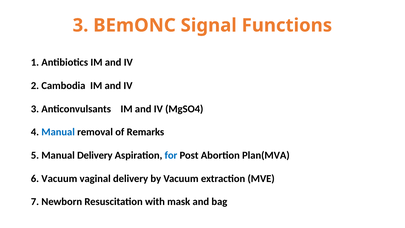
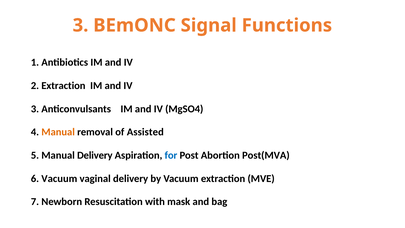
2 Cambodia: Cambodia -> Extraction
Manual at (58, 132) colour: blue -> orange
Remarks: Remarks -> Assisted
Plan(MVA: Plan(MVA -> Post(MVA
